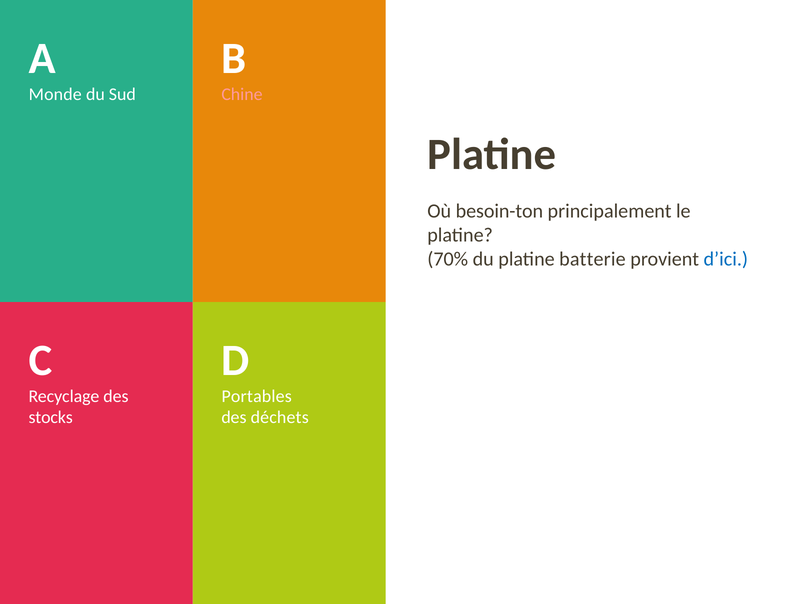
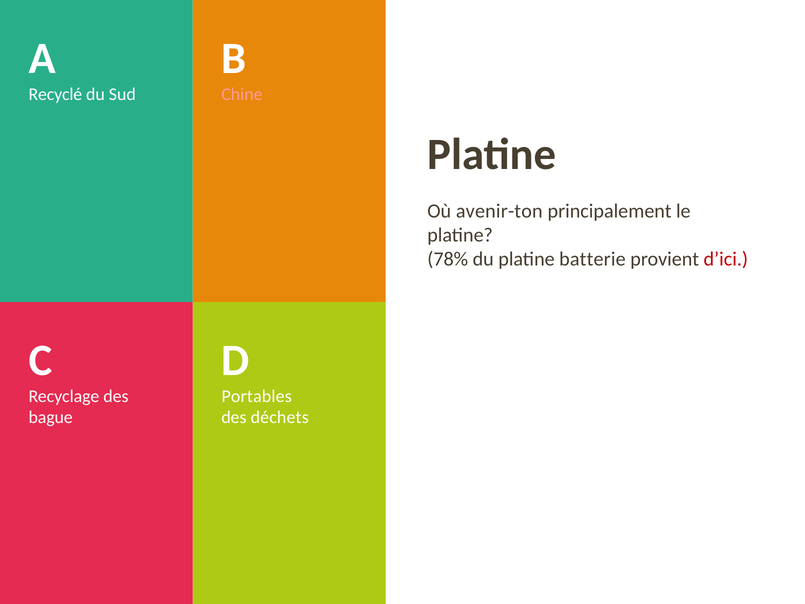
Monde: Monde -> Recyclé
besoin-ton: besoin-ton -> avenir-ton
70%: 70% -> 78%
d’ici colour: blue -> red
stocks: stocks -> bague
